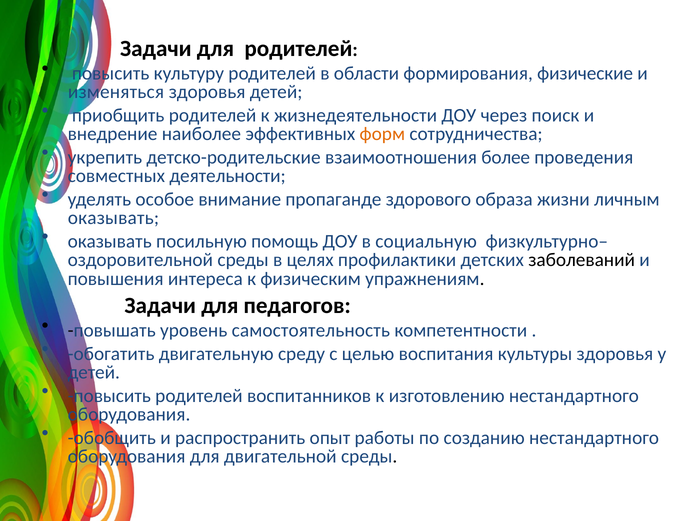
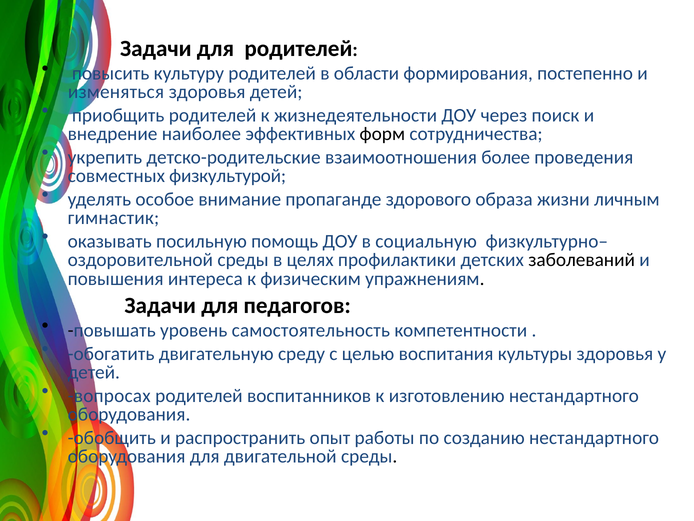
физические: физические -> постепенно
форм colour: orange -> black
деятельности: деятельности -> физкультурой
оказывать at (113, 218): оказывать -> гимнастик
повысить at (109, 395): повысить -> вопросах
